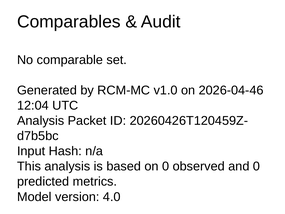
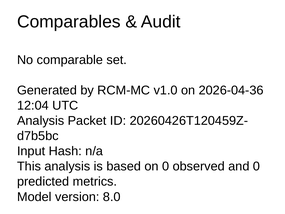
2026-04-46: 2026-04-46 -> 2026-04-36
4.0: 4.0 -> 8.0
